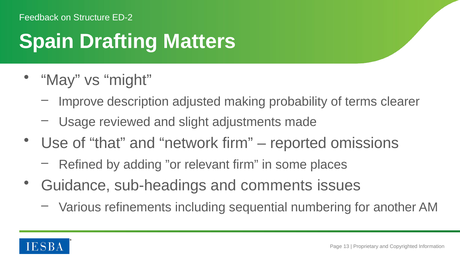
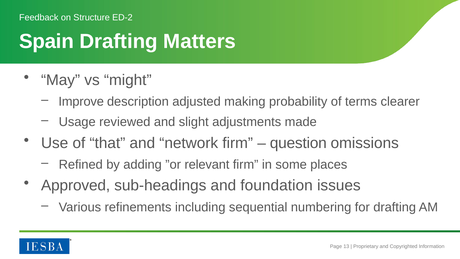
reported: reported -> question
Guidance: Guidance -> Approved
comments: comments -> foundation
for another: another -> drafting
